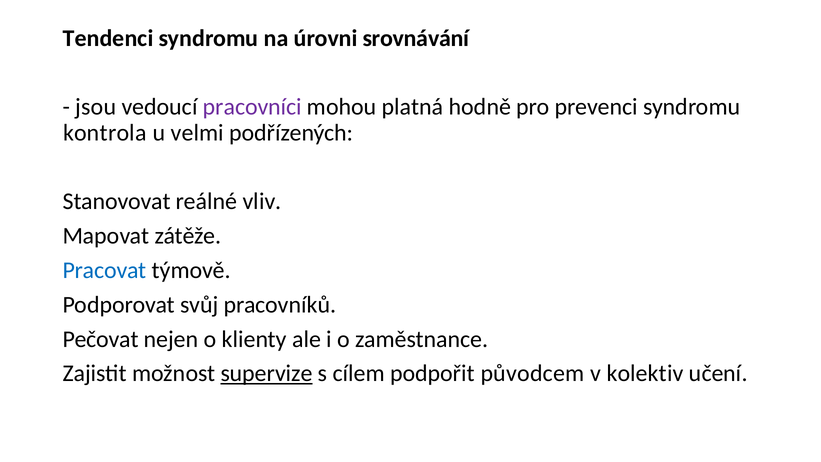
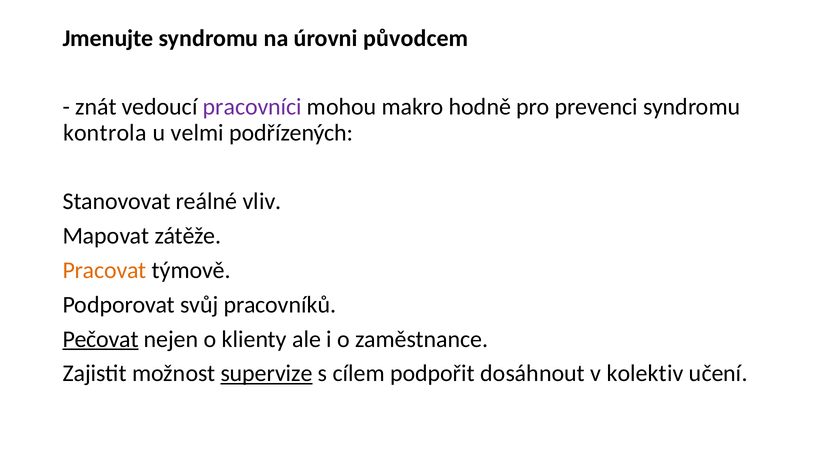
Tendenci: Tendenci -> Jmenujte
srovnávání: srovnávání -> původcem
jsou: jsou -> znát
platná: platná -> makro
Pracovat colour: blue -> orange
Pečovat underline: none -> present
původcem: původcem -> dosáhnout
